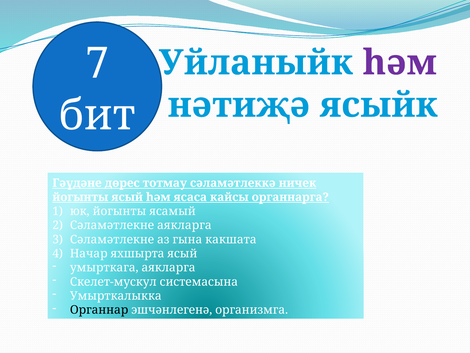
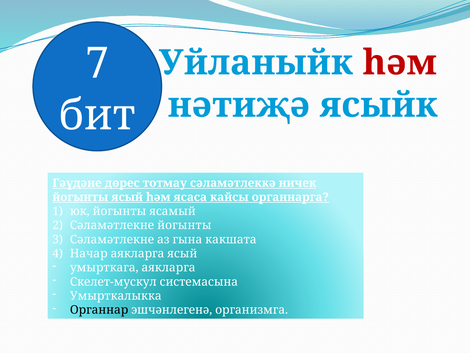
һәм at (400, 63) colour: purple -> red
Сәламәтлекне аякларга: аякларга -> йогынты
Начар яхшырта: яхшырта -> аякларга
